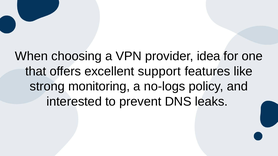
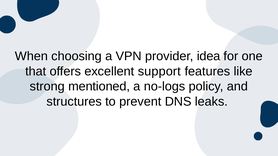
monitoring: monitoring -> mentioned
interested: interested -> structures
